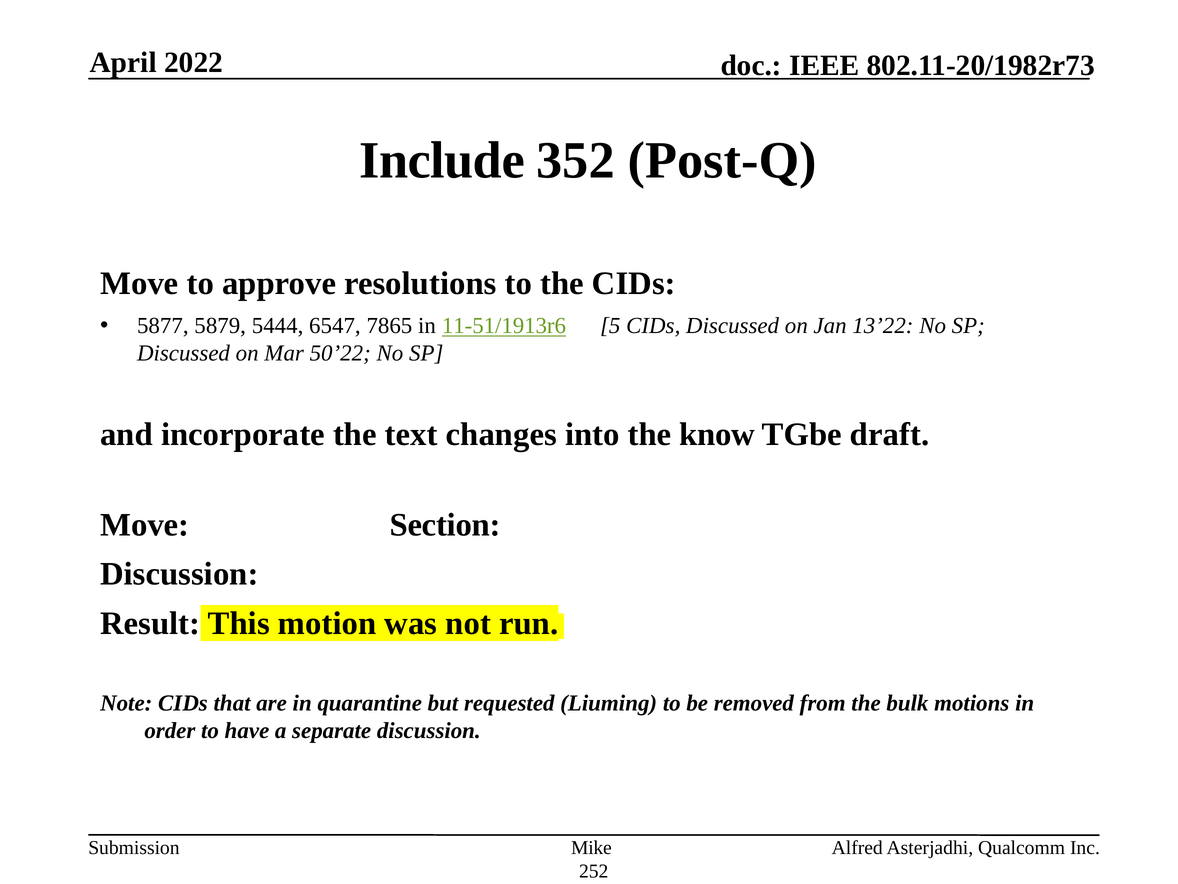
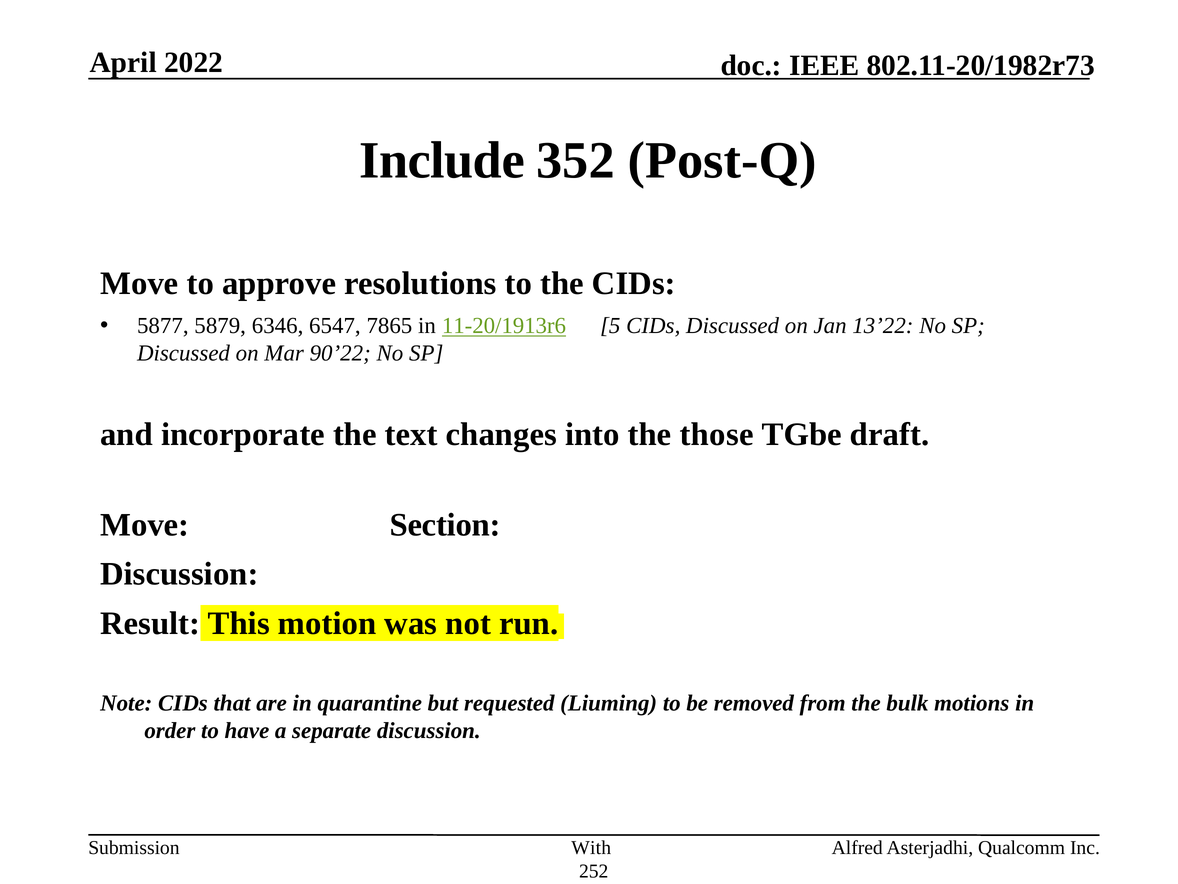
5444: 5444 -> 6346
11-51/1913r6: 11-51/1913r6 -> 11-20/1913r6
50’22: 50’22 -> 90’22
know: know -> those
Mike: Mike -> With
